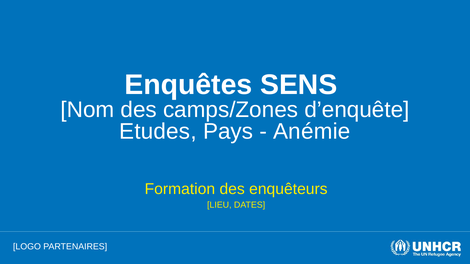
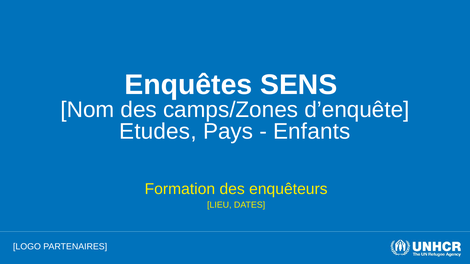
Anémie: Anémie -> Enfants
